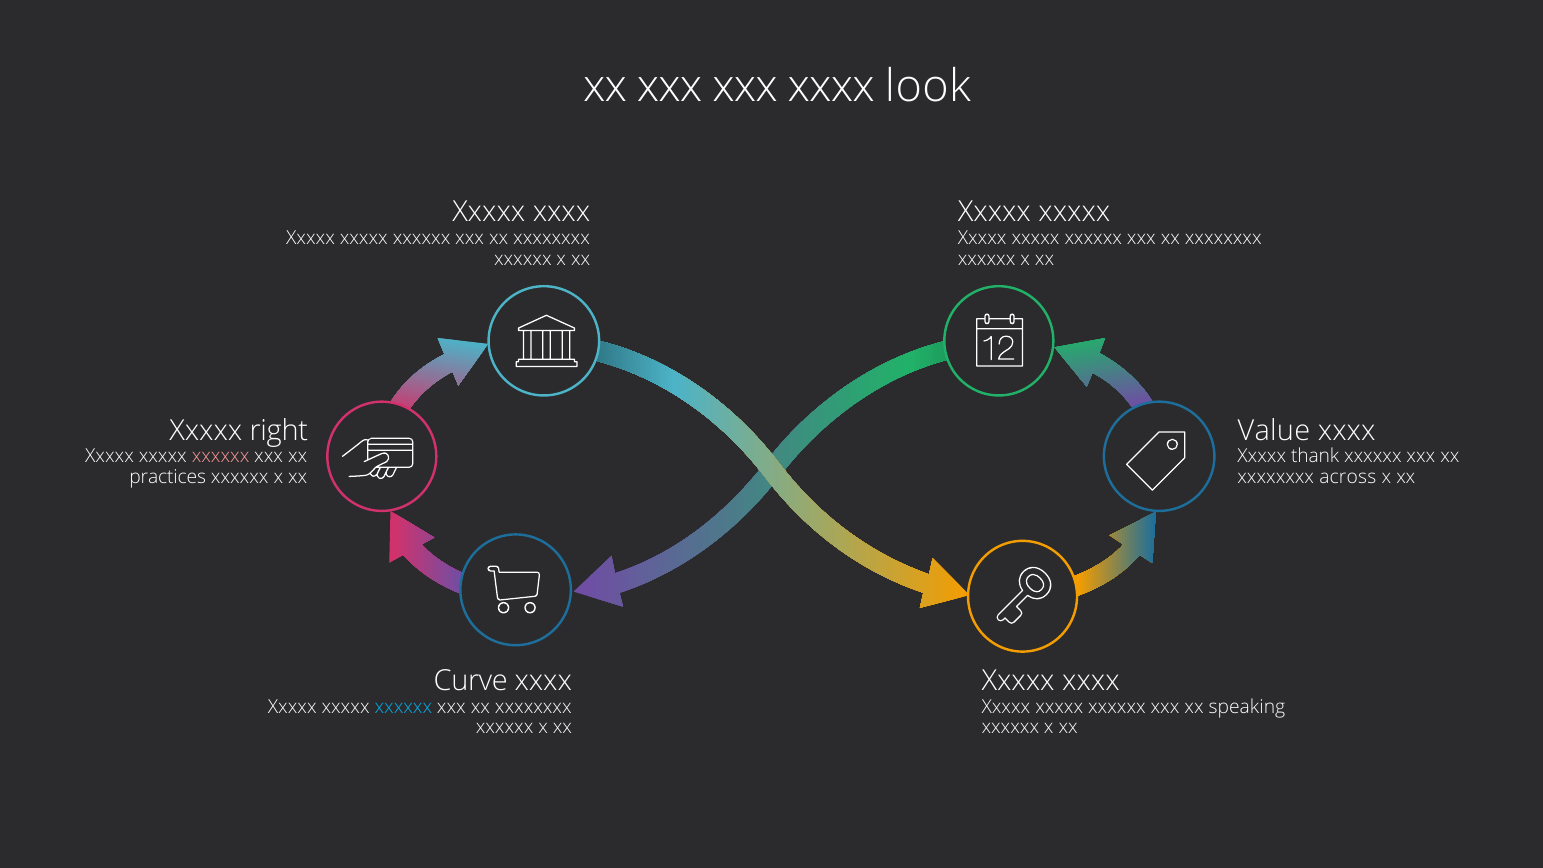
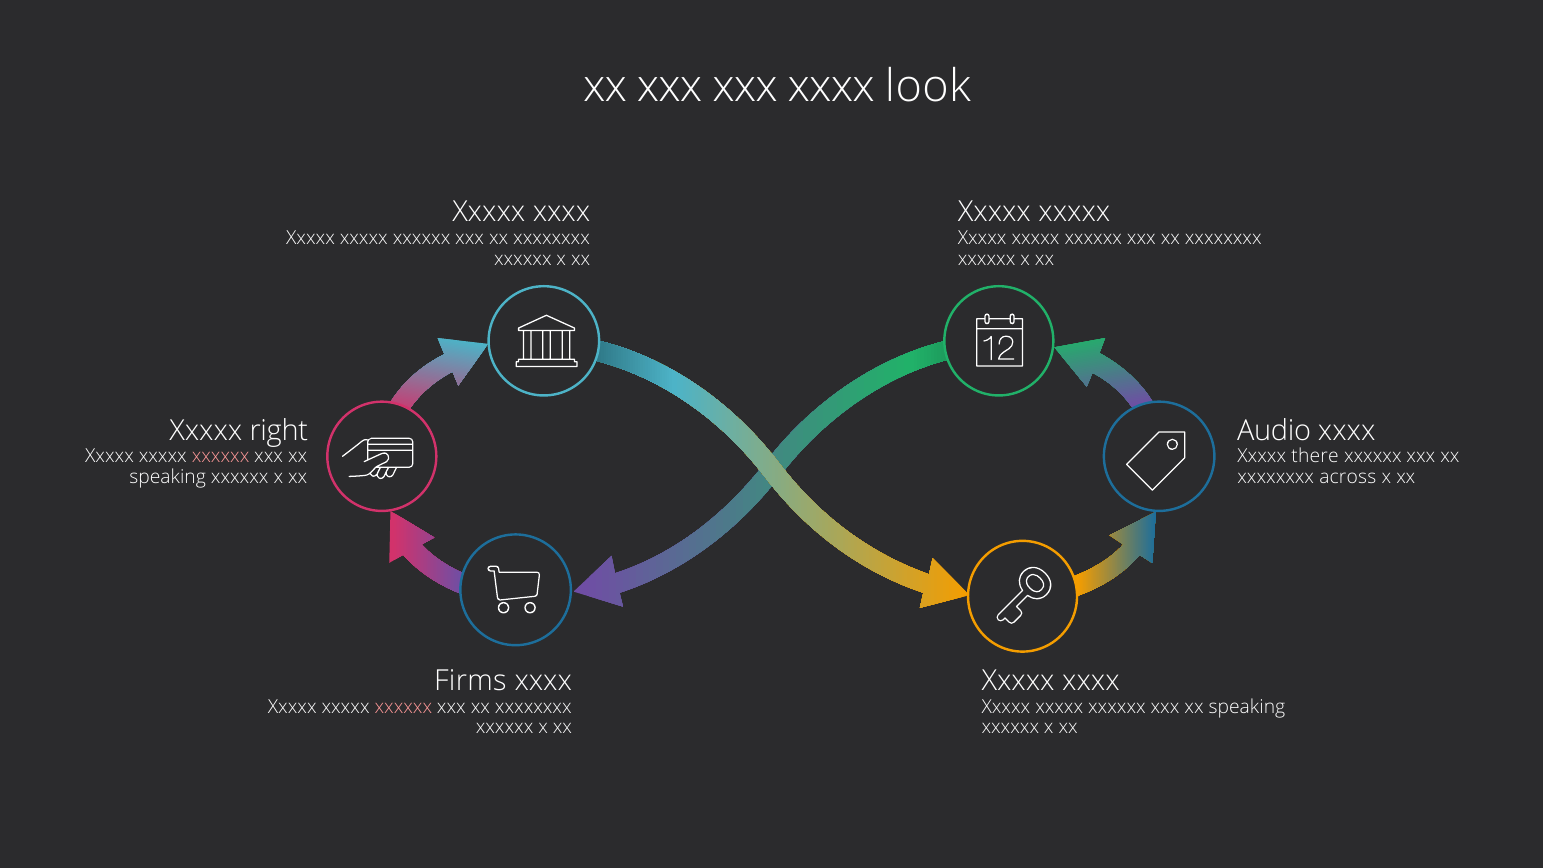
Value: Value -> Audio
thank: thank -> there
practices at (168, 477): practices -> speaking
Curve: Curve -> Firms
xxxxxx at (403, 707) colour: light blue -> pink
